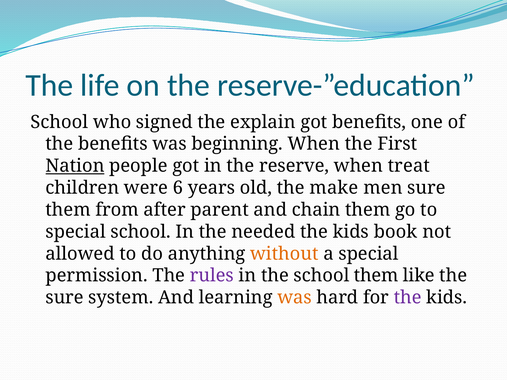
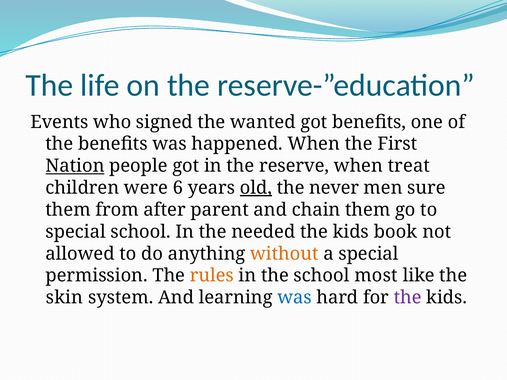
School at (59, 122): School -> Events
explain: explain -> wanted
beginning: beginning -> happened
old underline: none -> present
make: make -> never
rules colour: purple -> orange
school them: them -> most
sure at (65, 298): sure -> skin
was at (295, 298) colour: orange -> blue
